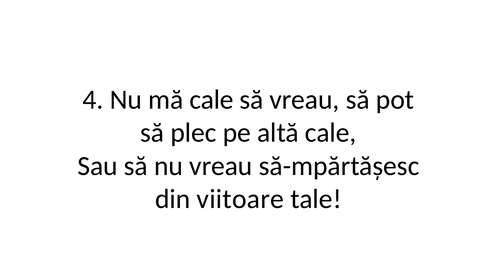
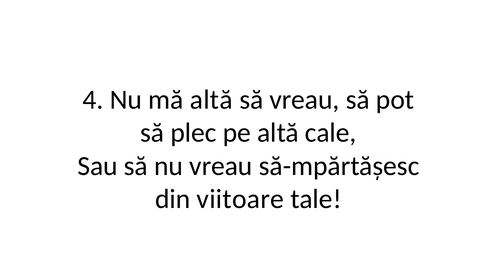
mă cale: cale -> altă
